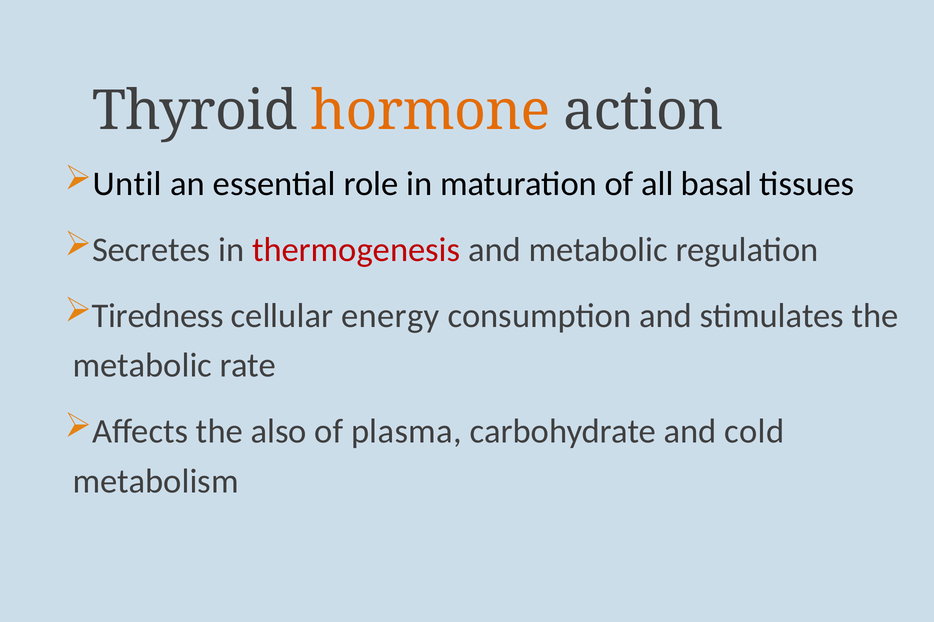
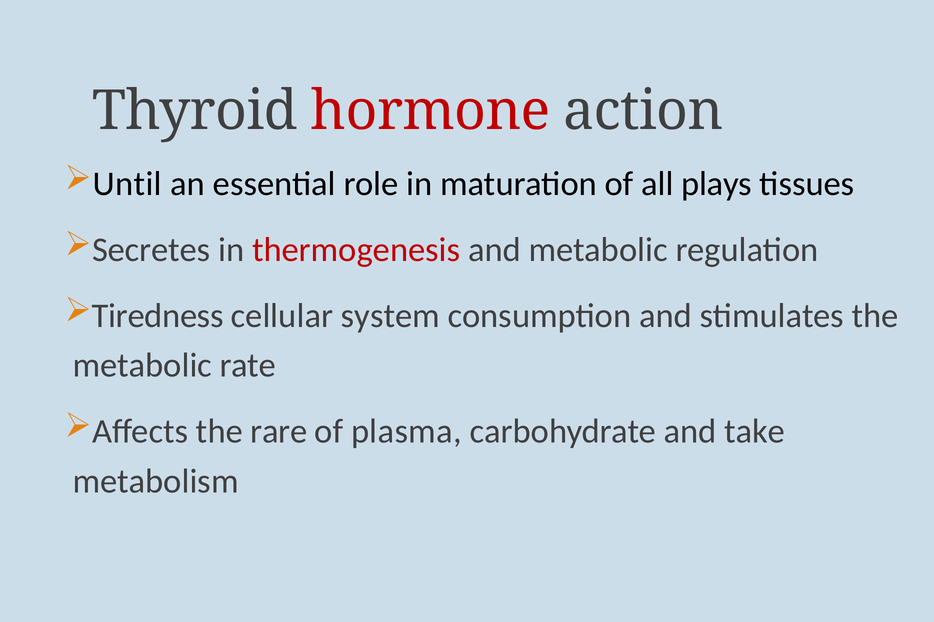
hormone colour: orange -> red
basal: basal -> plays
energy: energy -> system
also: also -> rare
cold: cold -> take
